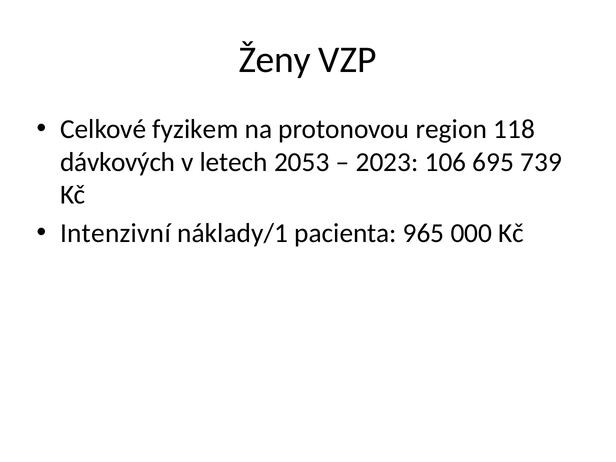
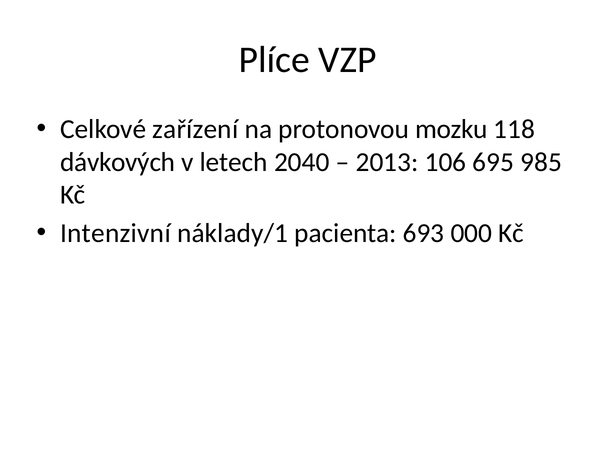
Ženy: Ženy -> Plíce
fyzikem: fyzikem -> zařízení
region: region -> mozku
2053: 2053 -> 2040
2023: 2023 -> 2013
739: 739 -> 985
965: 965 -> 693
